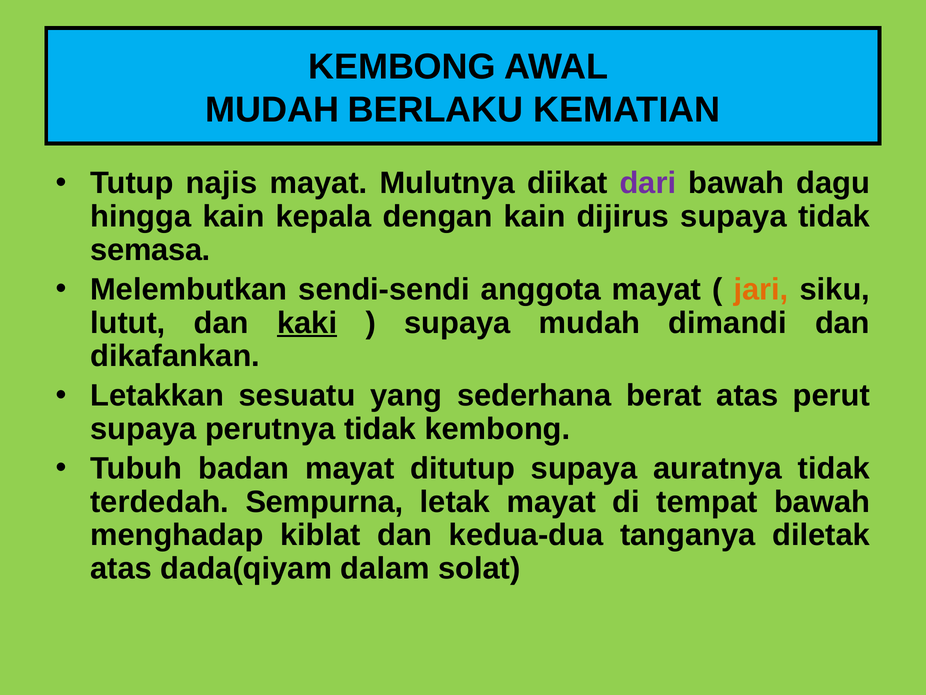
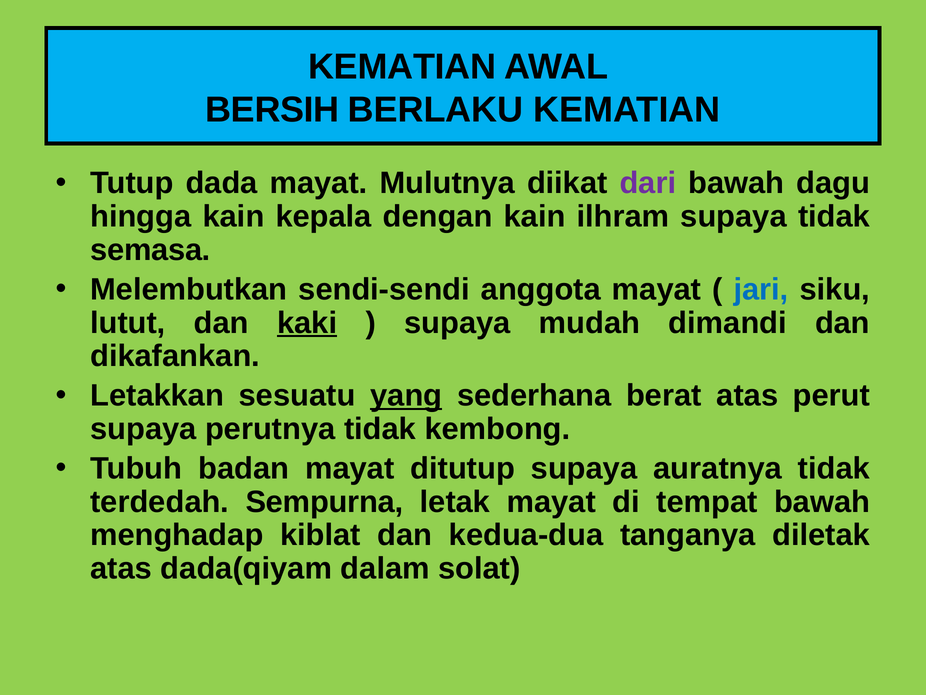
KEMBONG at (402, 67): KEMBONG -> KEMATIAN
MUDAH at (272, 110): MUDAH -> BERSIH
najis: najis -> dada
dijirus: dijirus -> ilhram
jari colour: orange -> blue
yang underline: none -> present
